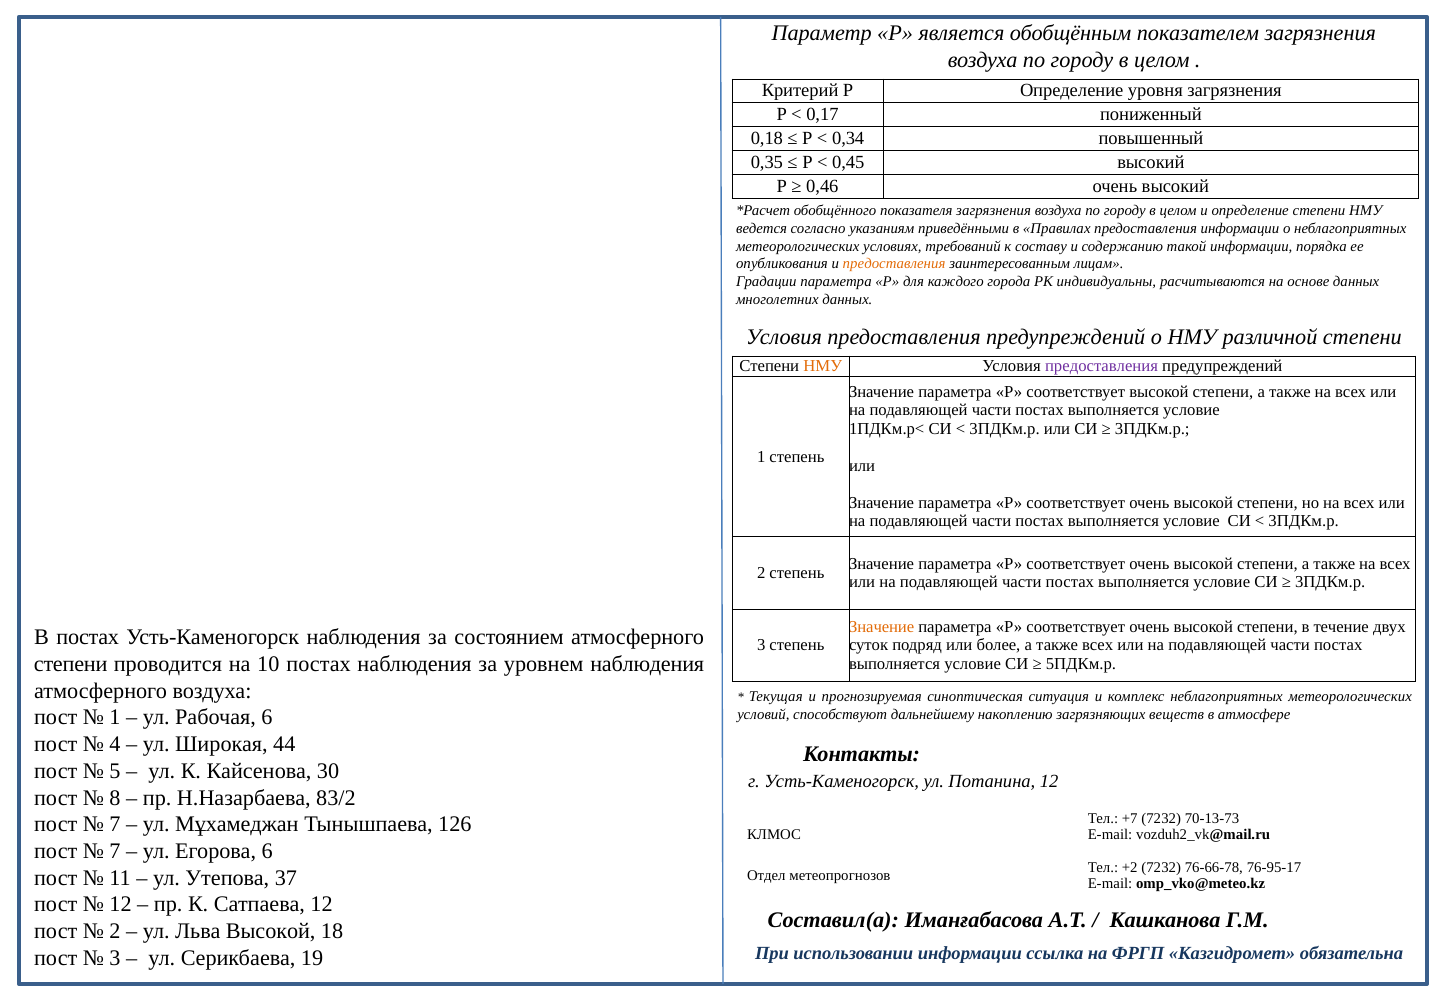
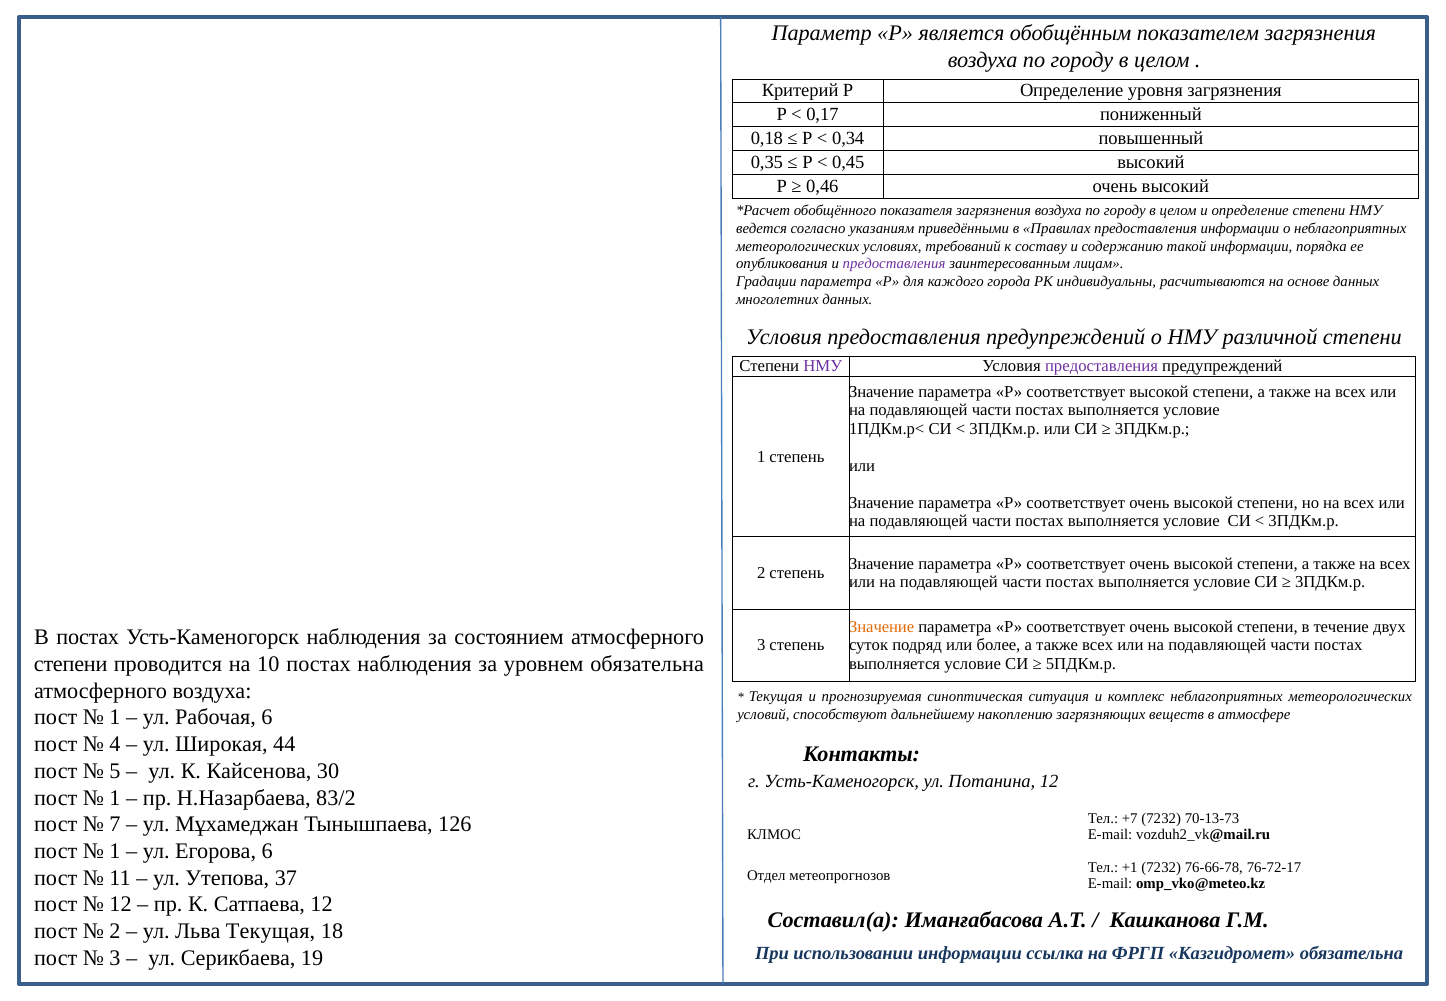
предоставления at (894, 264) colour: orange -> purple
НМУ at (823, 366) colour: orange -> purple
уровнем наблюдения: наблюдения -> обязательна
8 at (115, 798): 8 -> 1
7 at (115, 851): 7 -> 1
+2: +2 -> +1
76-95-17: 76-95-17 -> 76-72-17
Льва Высокой: Высокой -> Текущая
